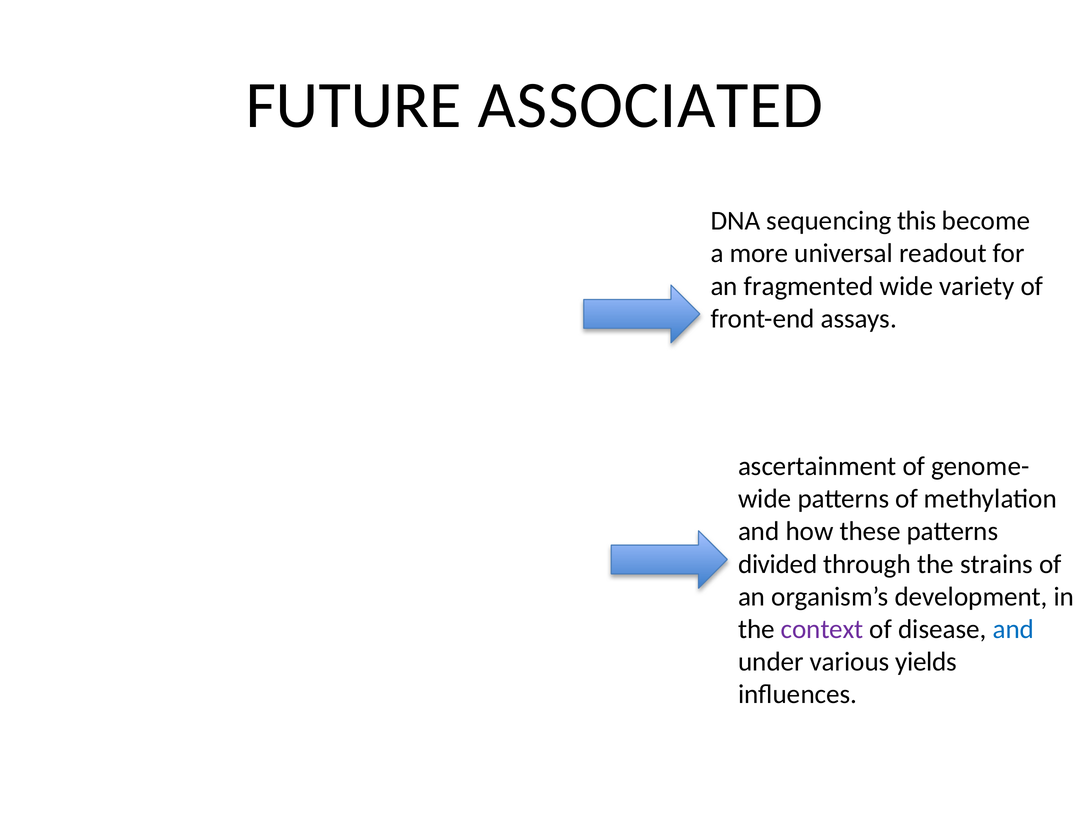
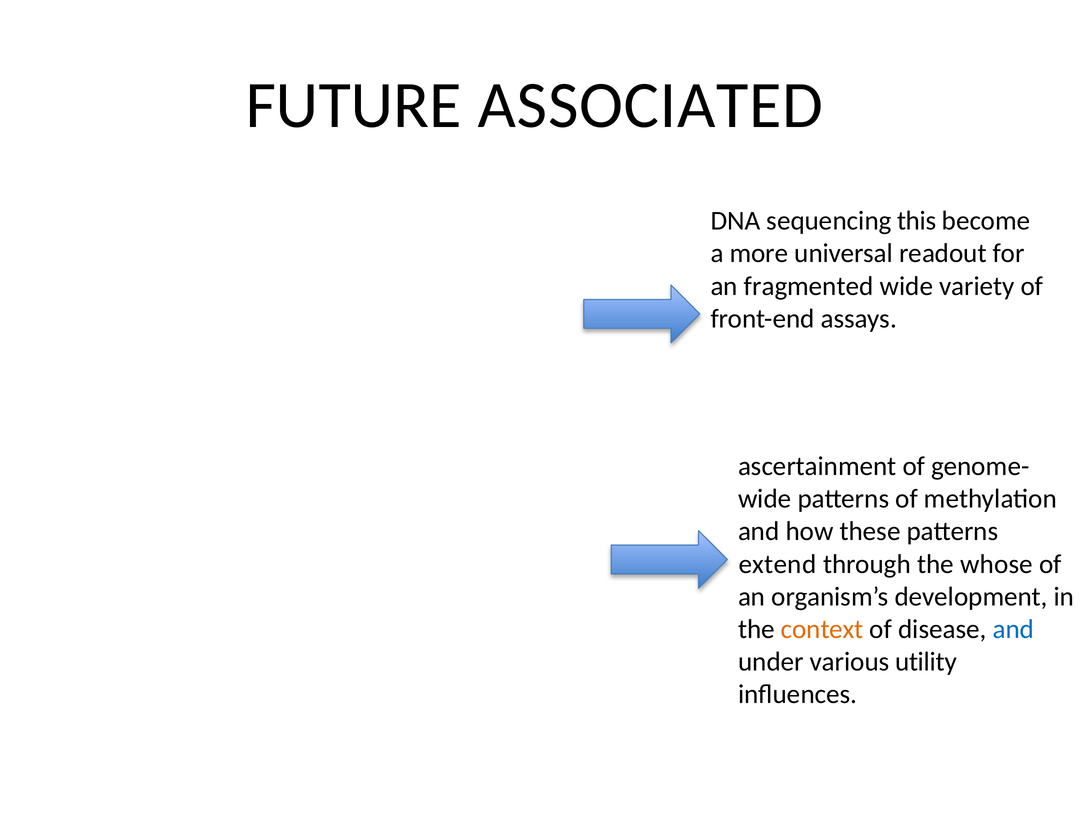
divided: divided -> extend
strains: strains -> whose
context colour: purple -> orange
yields: yields -> utility
